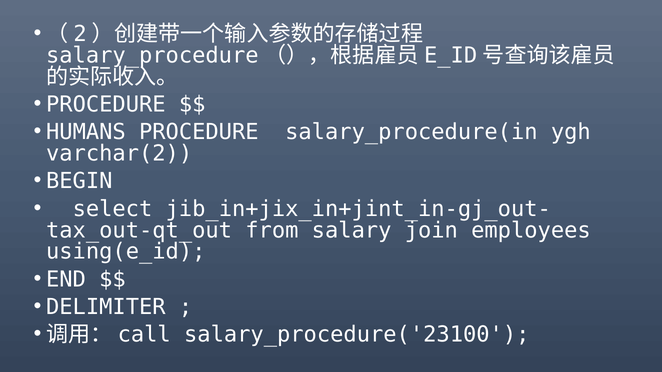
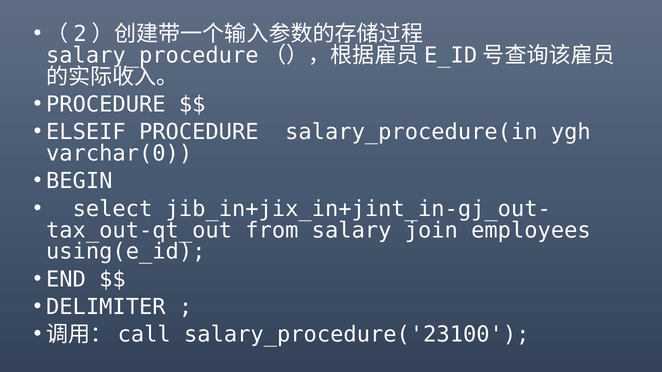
HUMANS: HUMANS -> ELSEIF
varchar(2: varchar(2 -> varchar(0
